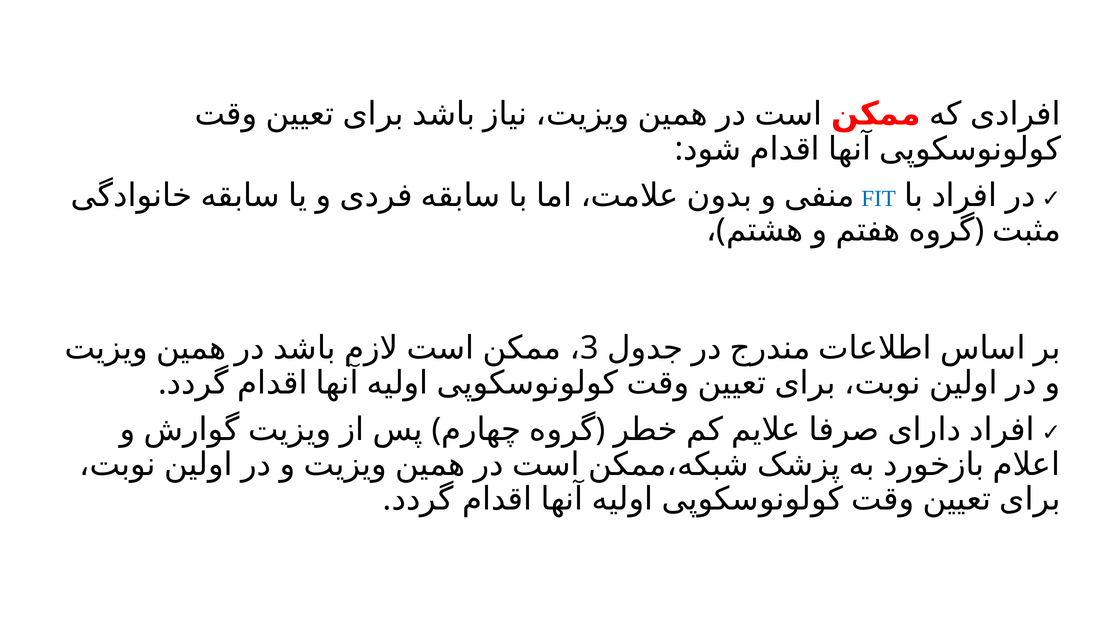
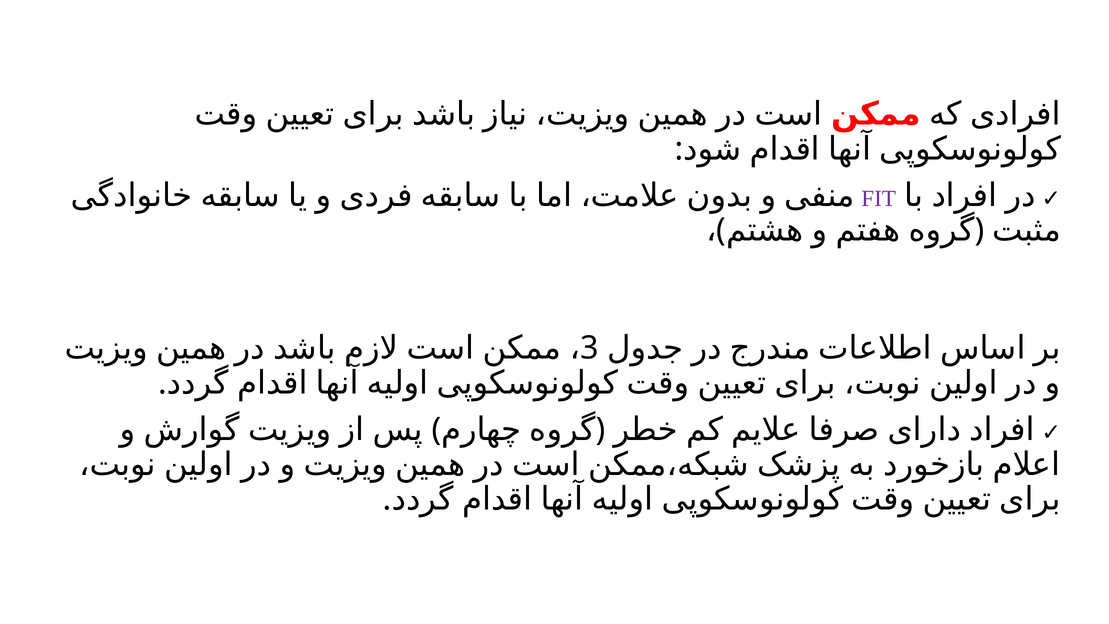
FIT colour: blue -> purple
